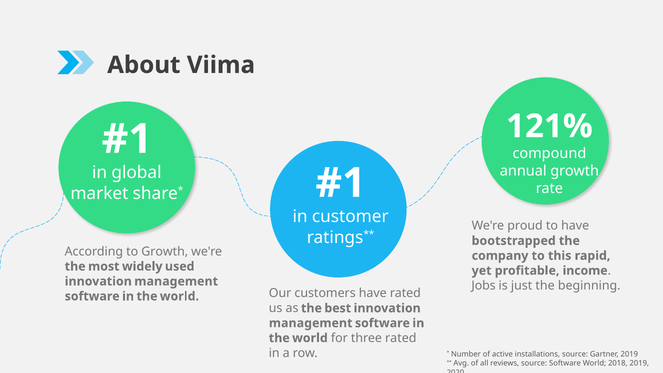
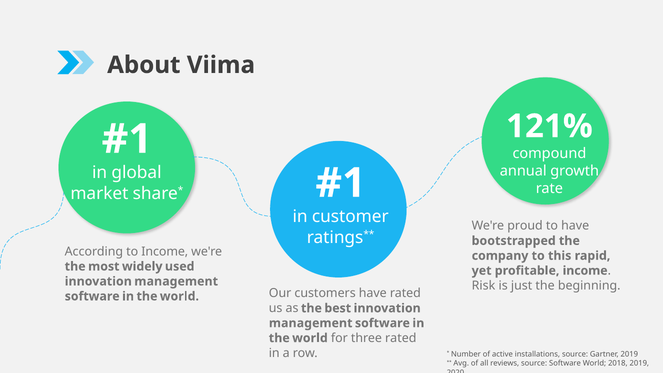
to Growth: Growth -> Income
Jobs: Jobs -> Risk
